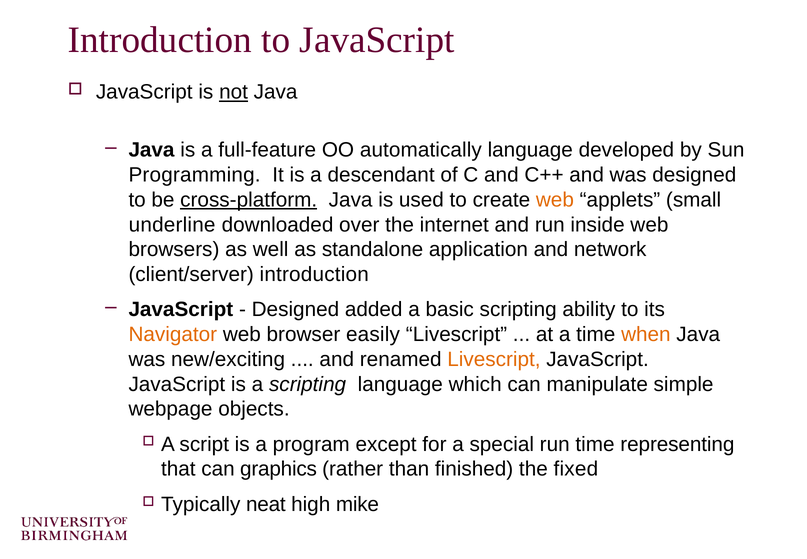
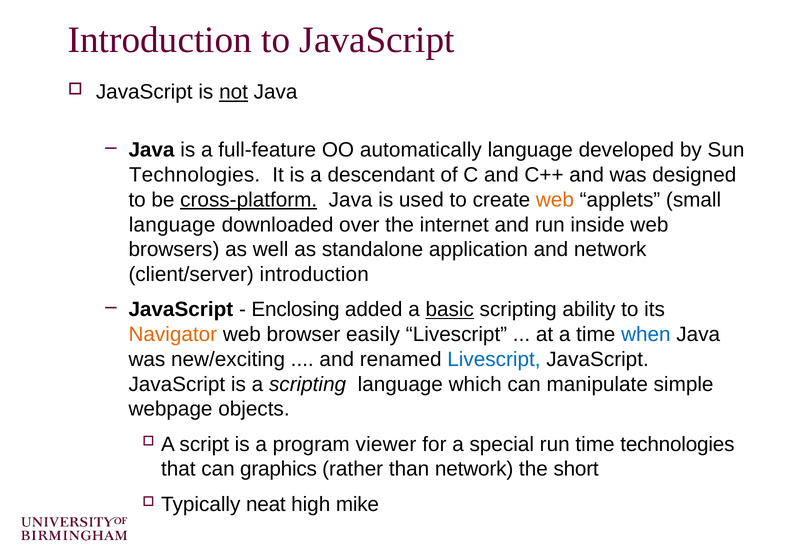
Programming at (195, 175): Programming -> Technologies
underline at (172, 225): underline -> language
Designed at (295, 309): Designed -> Enclosing
basic underline: none -> present
when colour: orange -> blue
Livescript at (494, 359) colour: orange -> blue
except: except -> viewer
time representing: representing -> technologies
than finished: finished -> network
fixed: fixed -> short
